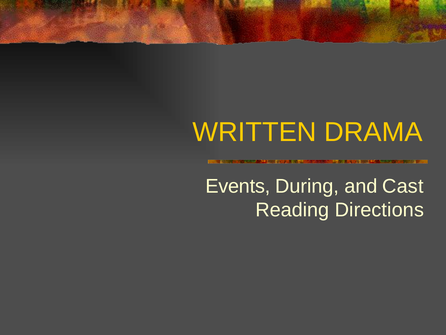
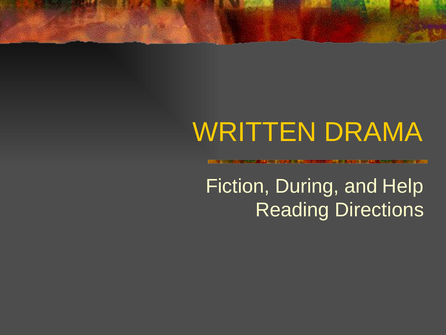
Events: Events -> Fiction
Cast: Cast -> Help
